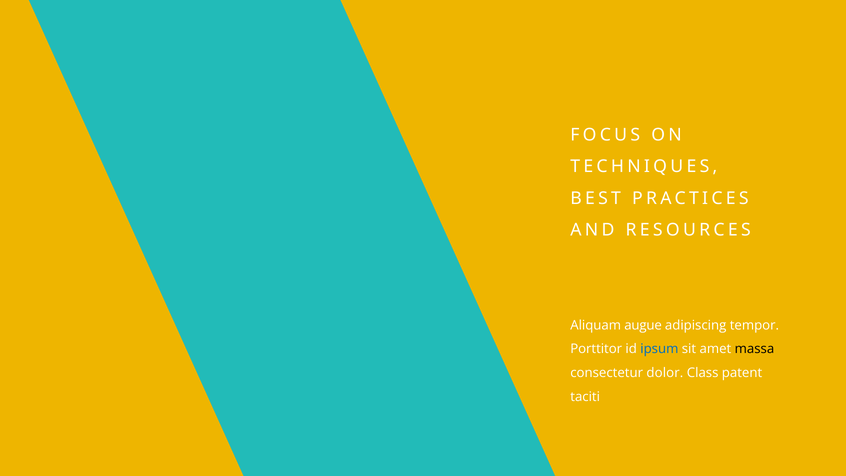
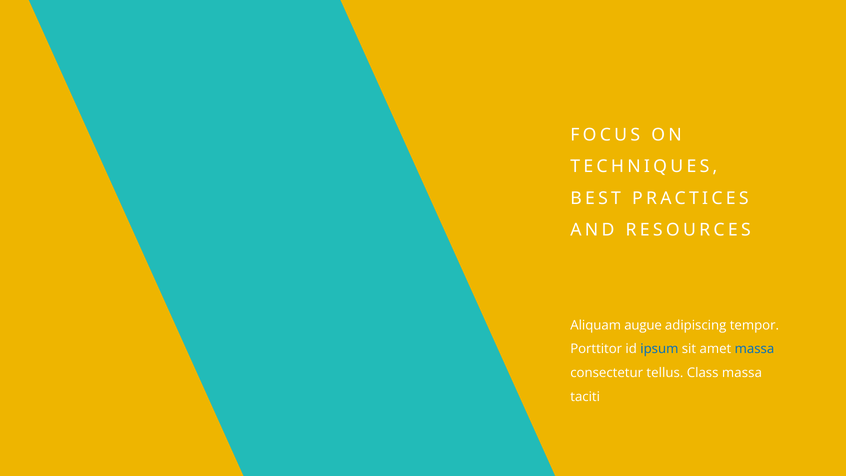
massa at (754, 349) colour: black -> blue
dolor: dolor -> tellus
Class patent: patent -> massa
